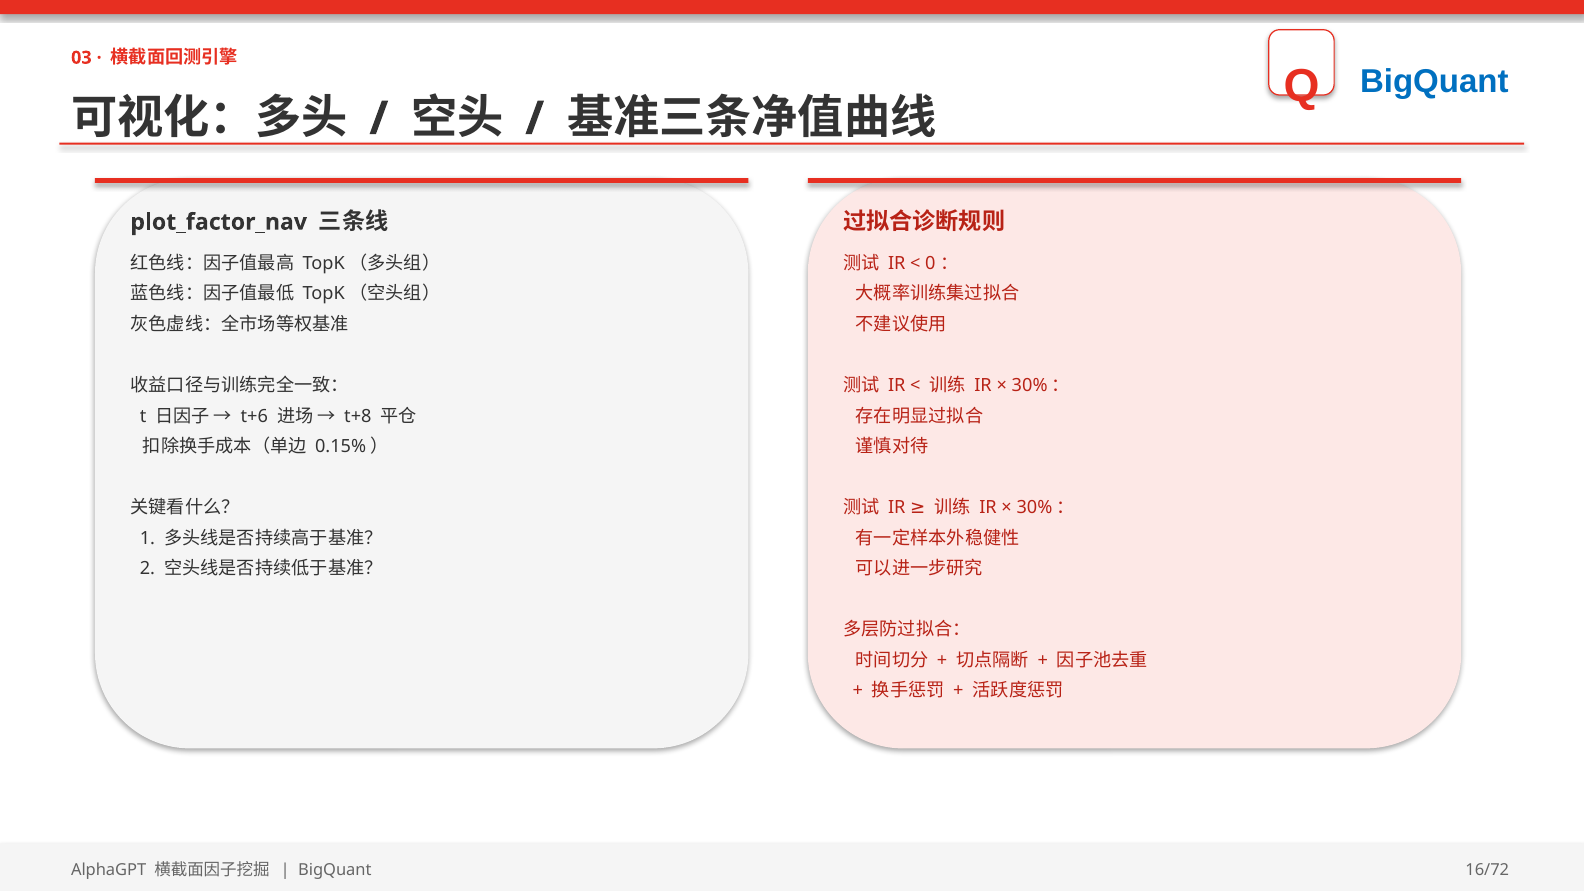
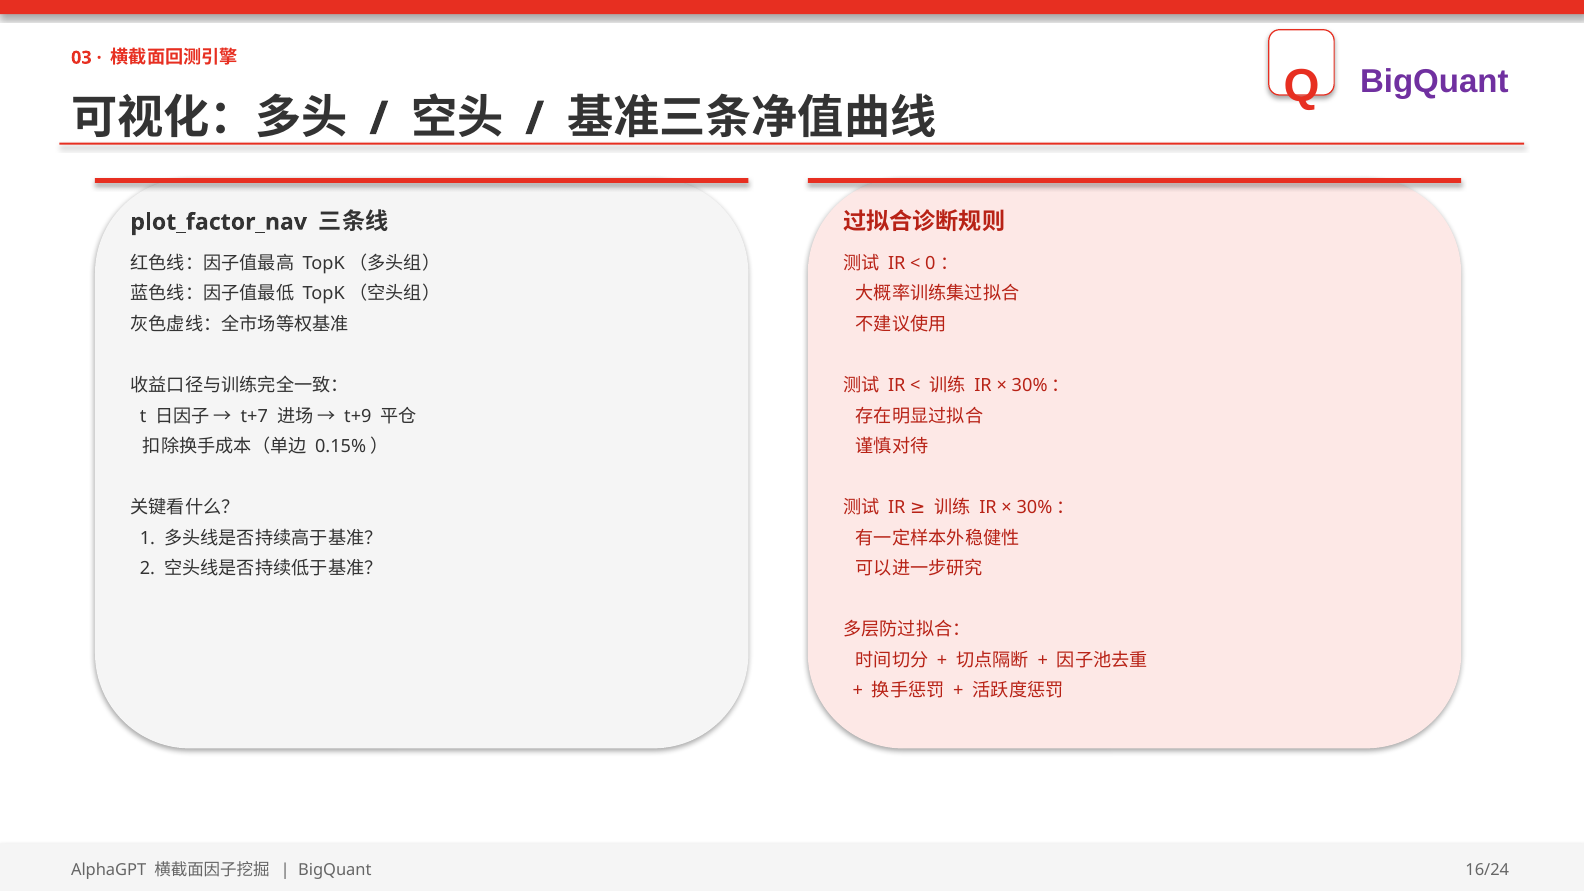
BigQuant at (1434, 81) colour: blue -> purple
t+6: t+6 -> t+7
t+8: t+8 -> t+9
16/72: 16/72 -> 16/24
